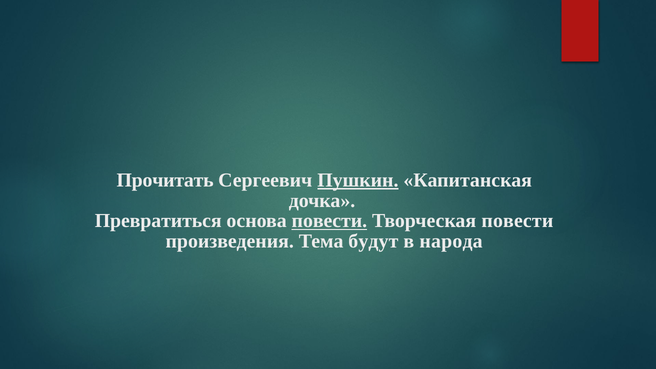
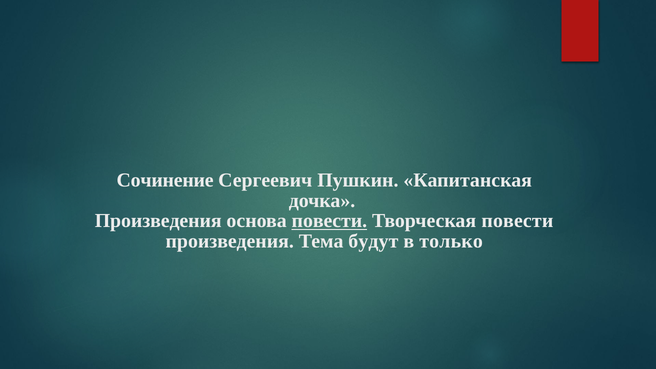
Прочитать: Прочитать -> Сочинение
Пушкин underline: present -> none
Превратиться at (158, 221): Превратиться -> Произведения
народа: народа -> только
